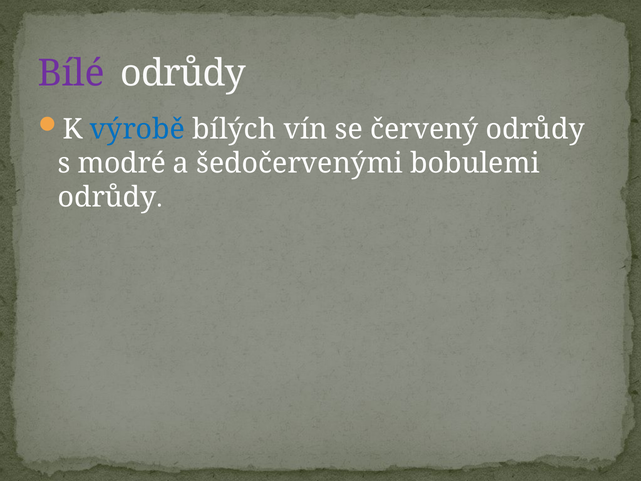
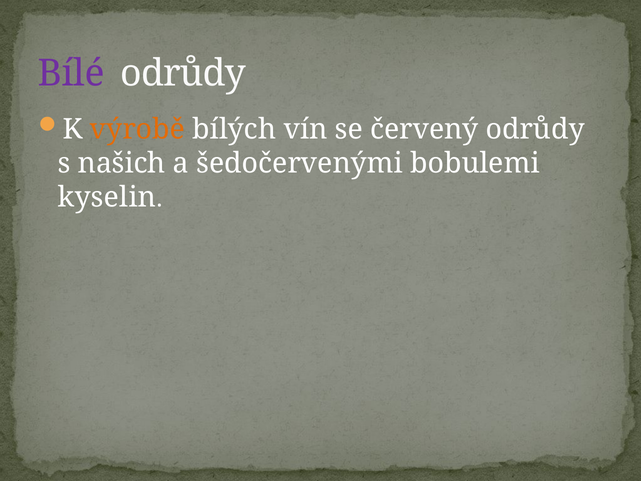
výrobě colour: blue -> orange
modré: modré -> našich
odrůdy at (107, 197): odrůdy -> kyselin
